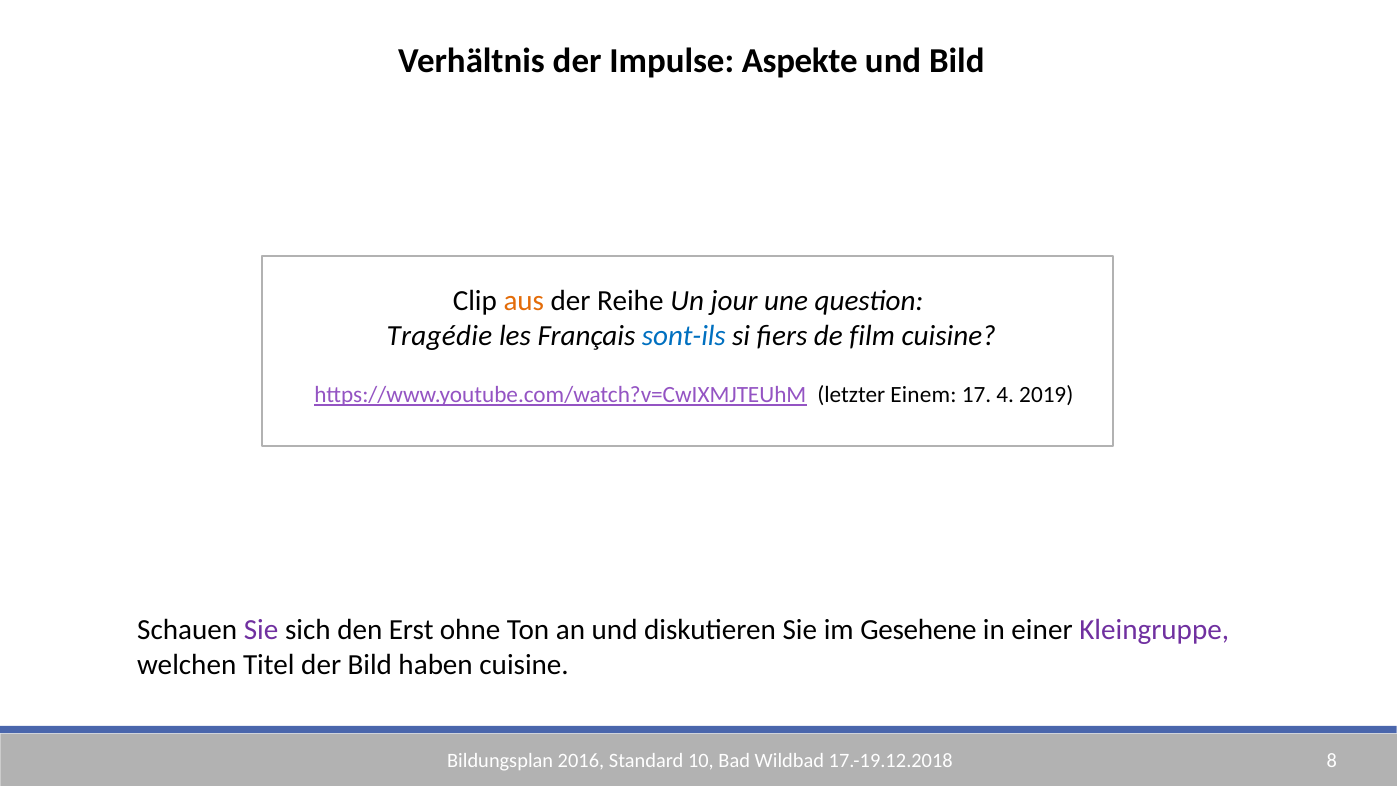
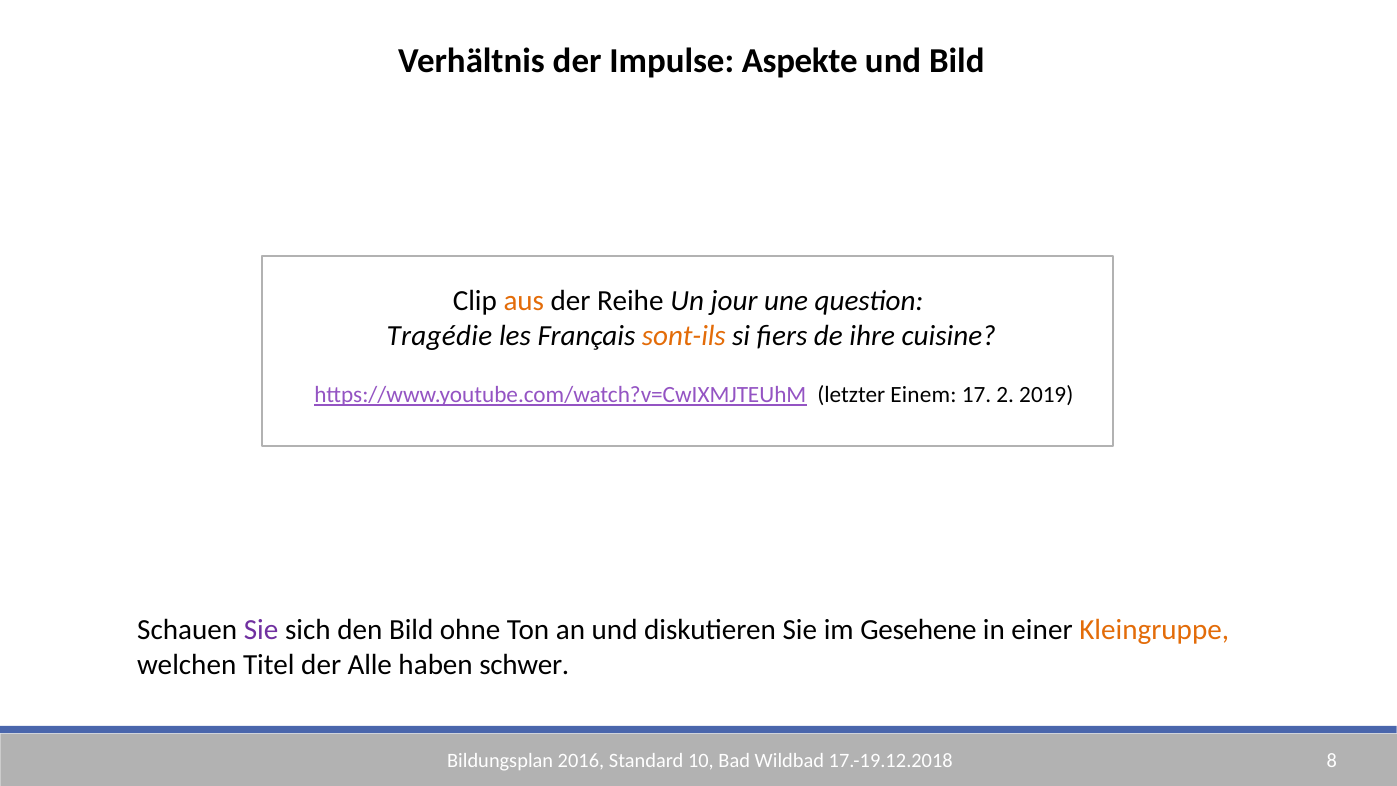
sont-ils colour: blue -> orange
film: film -> ihre
4: 4 -> 2
den Erst: Erst -> Bild
Kleingruppe colour: purple -> orange
der Bild: Bild -> Alle
haben cuisine: cuisine -> schwer
